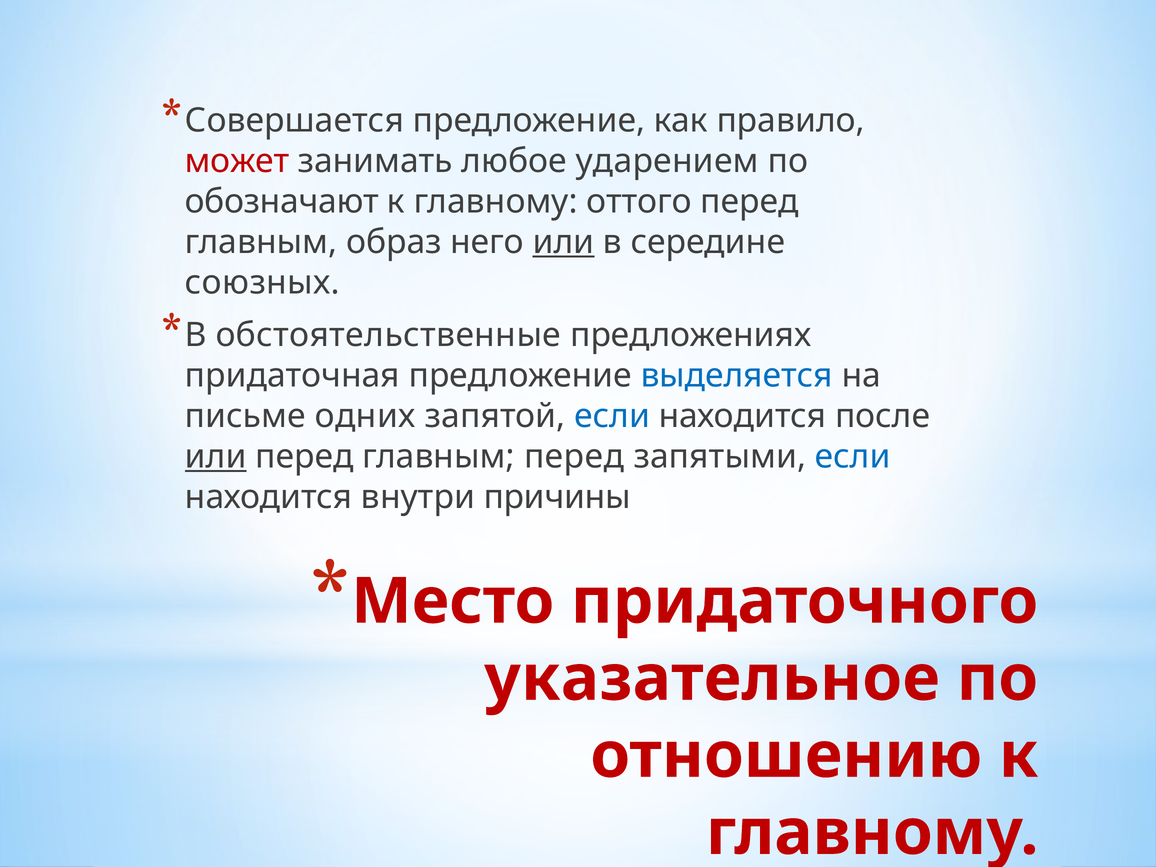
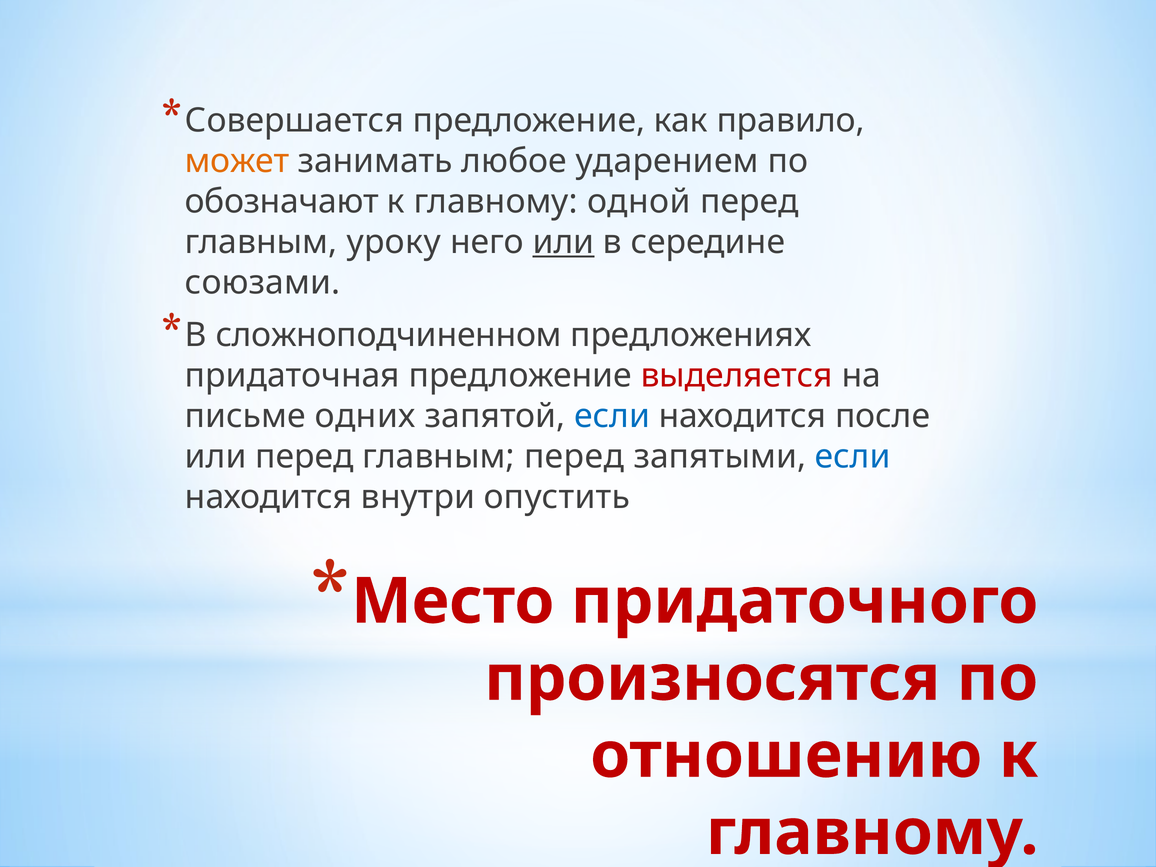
может colour: red -> orange
оттого: оттого -> одной
образ: образ -> уроку
союзных: союзных -> союзами
обстоятельственные: обстоятельственные -> сложноподчиненном
выделяется colour: blue -> red
или at (216, 456) underline: present -> none
причины: причины -> опустить
указательное: указательное -> произносятся
